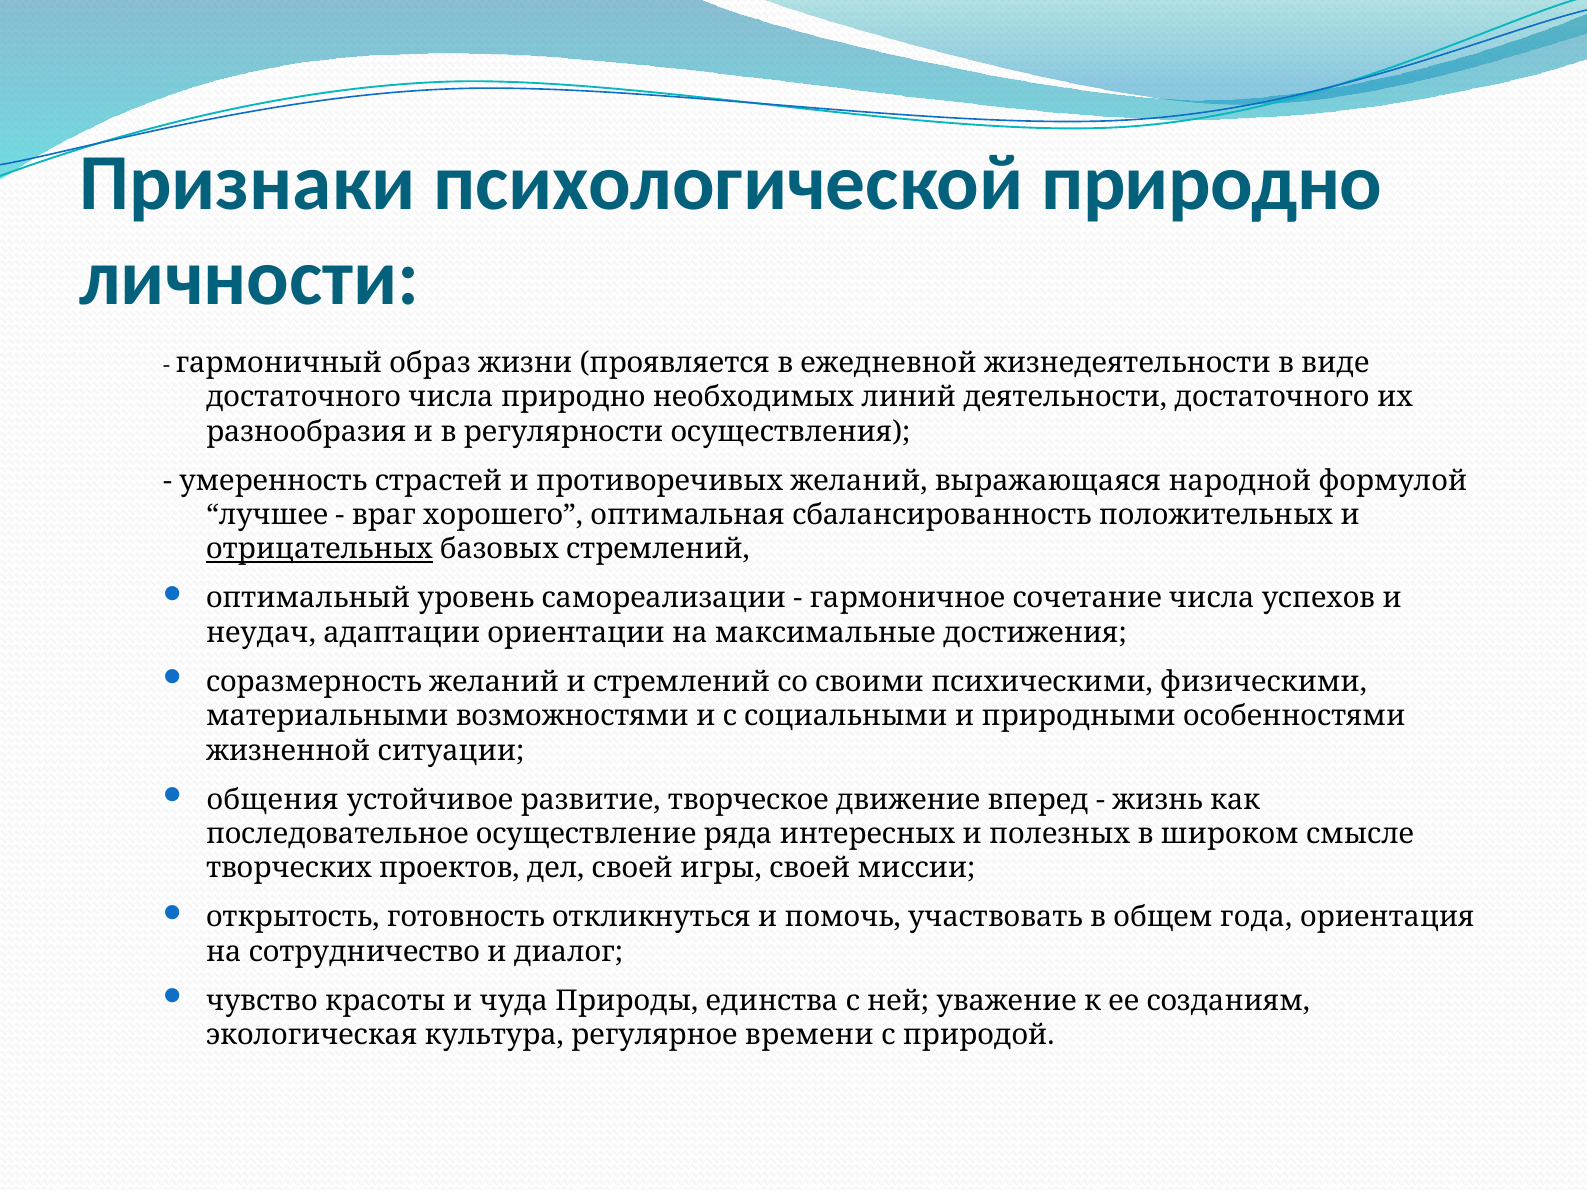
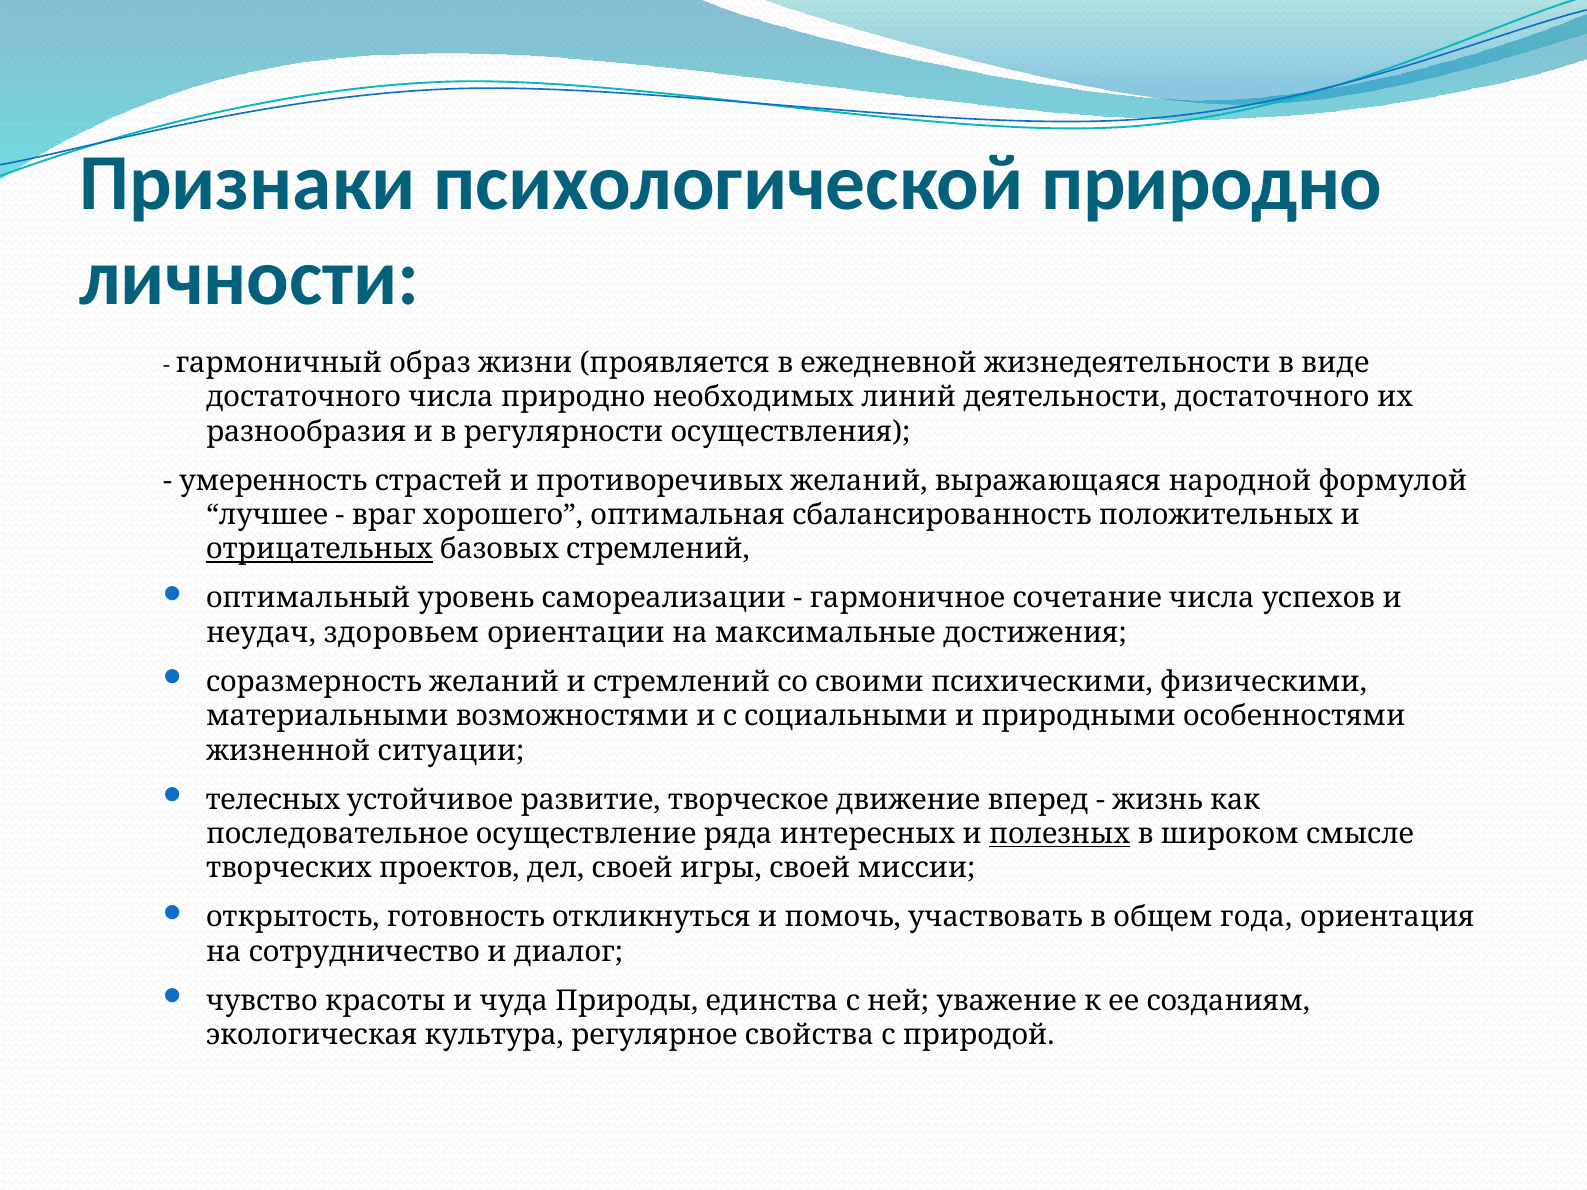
адаптации: адаптации -> здоровьем
общения: общения -> телесных
полезных underline: none -> present
времени: времени -> свойства
